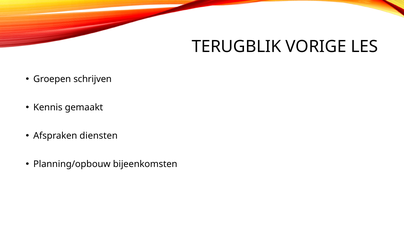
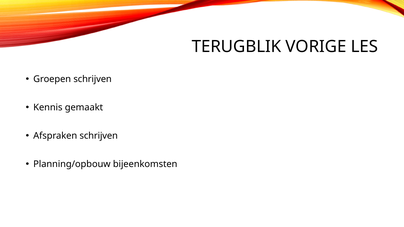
Afspraken diensten: diensten -> schrijven
